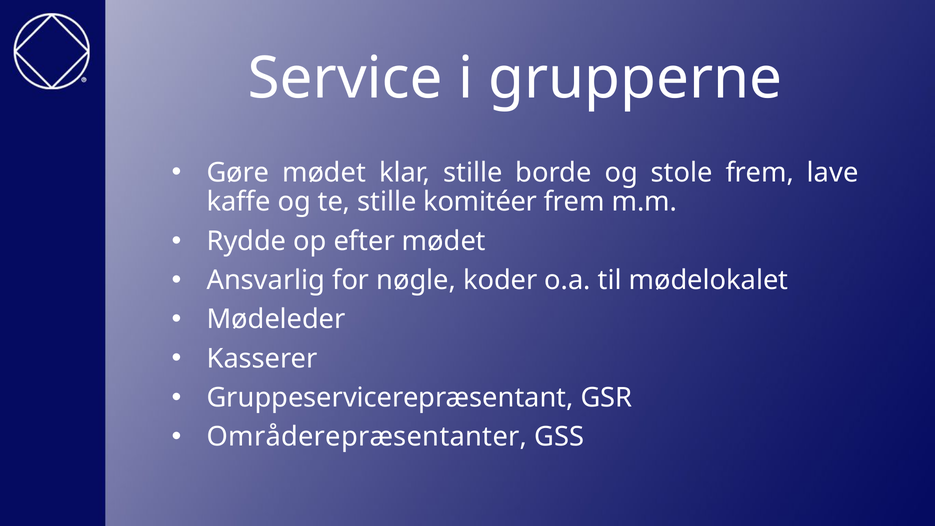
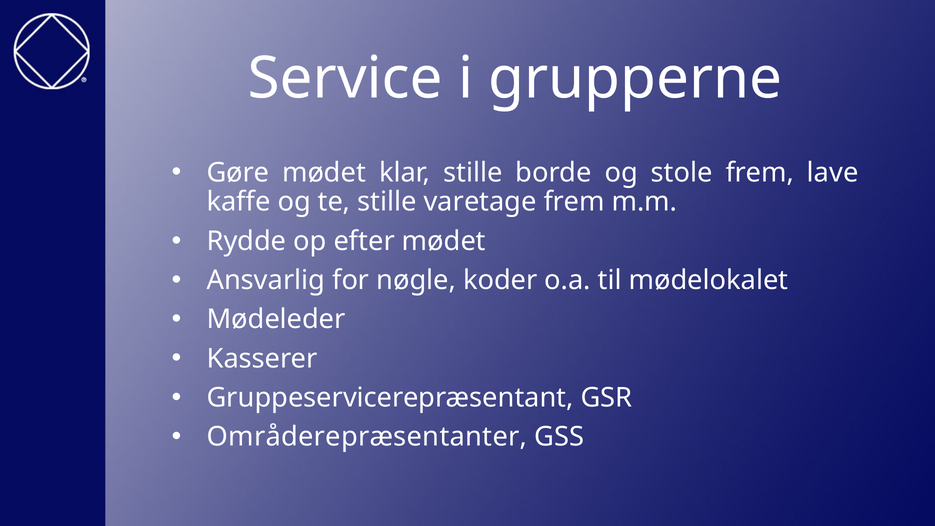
komitéer: komitéer -> varetage
